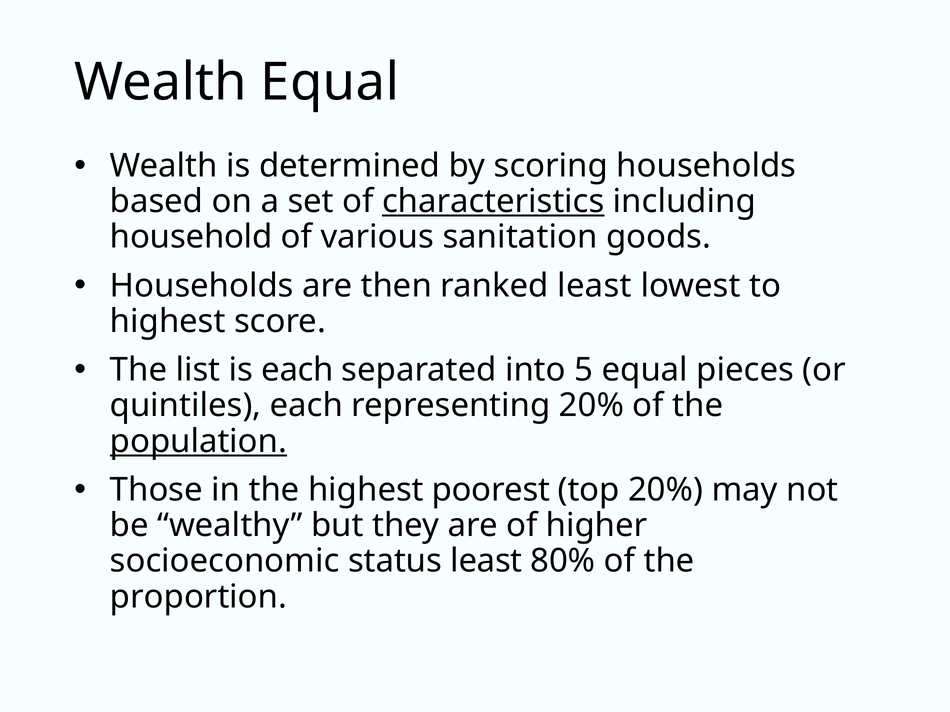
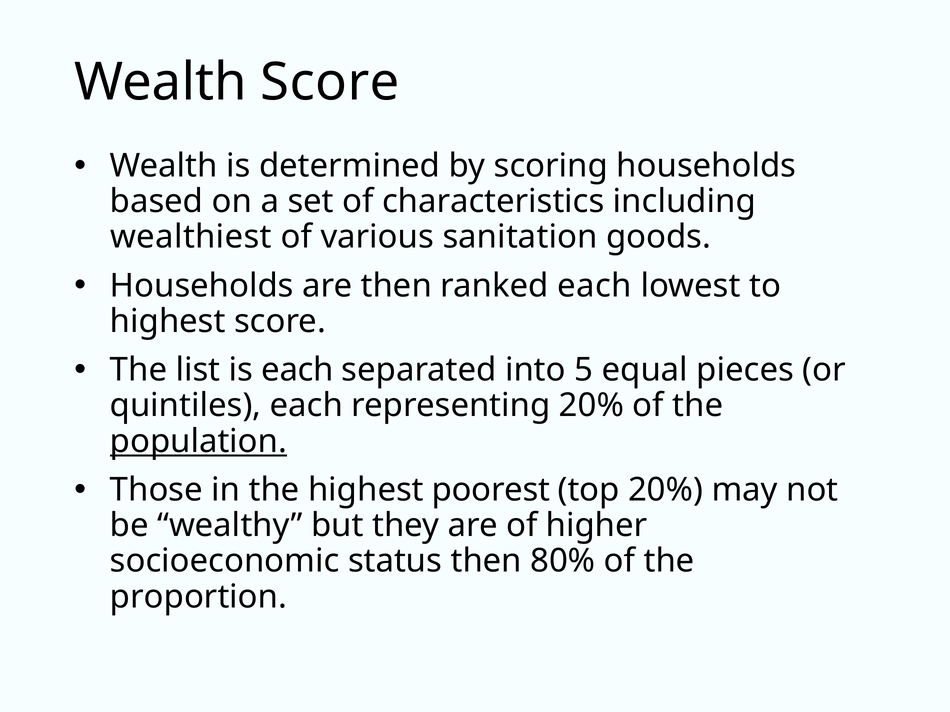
Wealth Equal: Equal -> Score
characteristics underline: present -> none
household: household -> wealthiest
ranked least: least -> each
status least: least -> then
